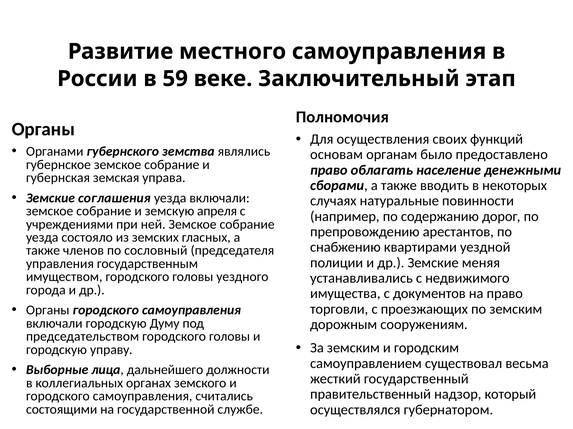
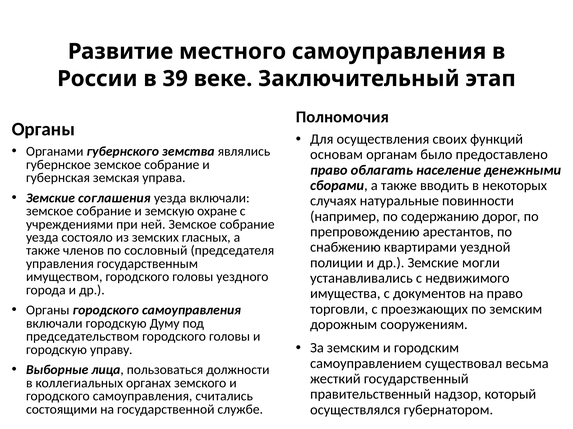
59: 59 -> 39
апреля: апреля -> охране
меняя: меняя -> могли
дальнейшего: дальнейшего -> пользоваться
